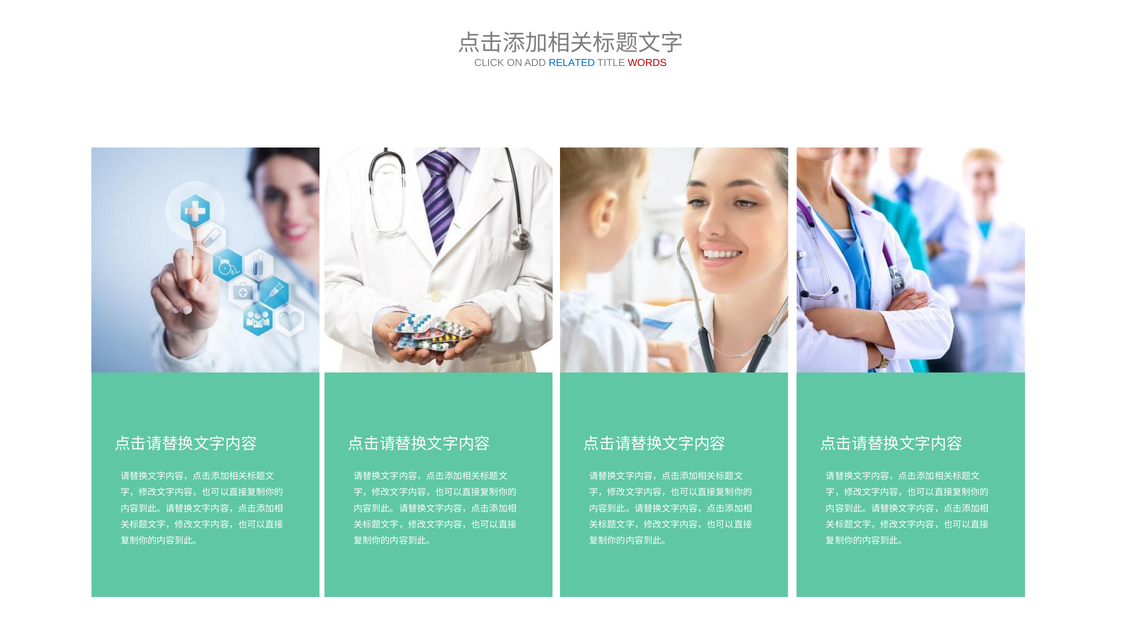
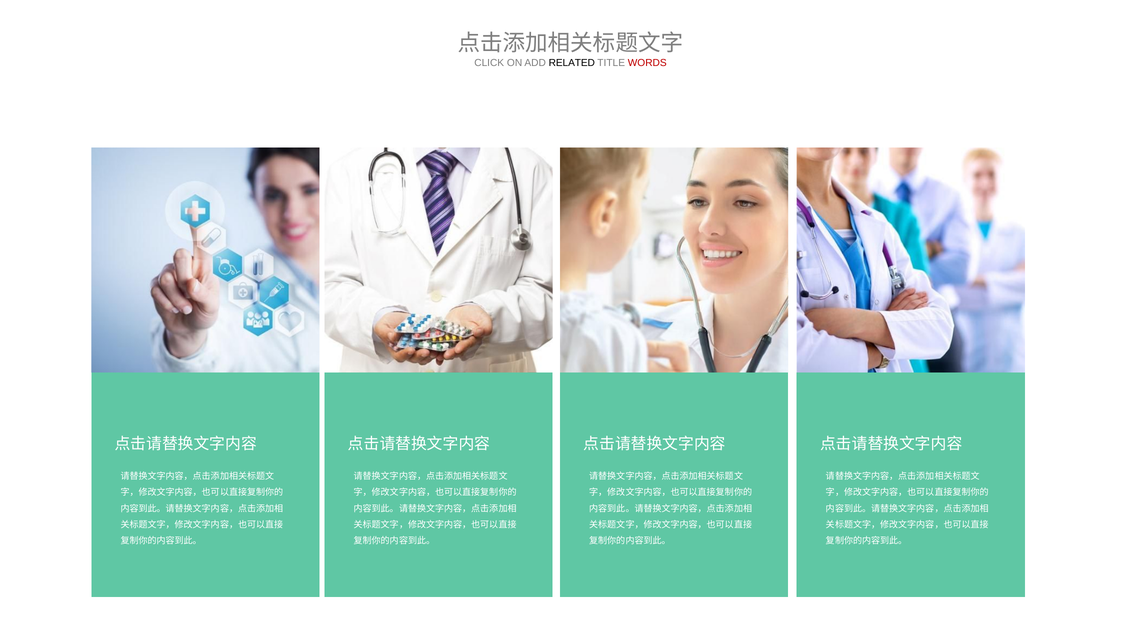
RELATED colour: blue -> black
